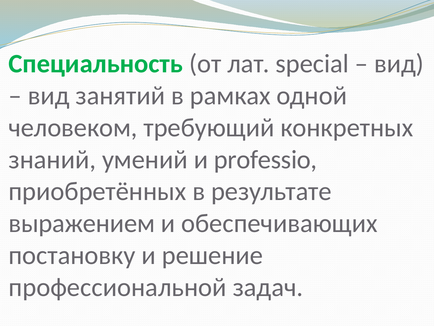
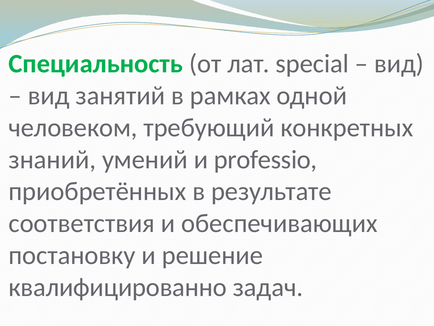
выражением: выражением -> соответствия
профессиональной: профессиональной -> квалифицированно
